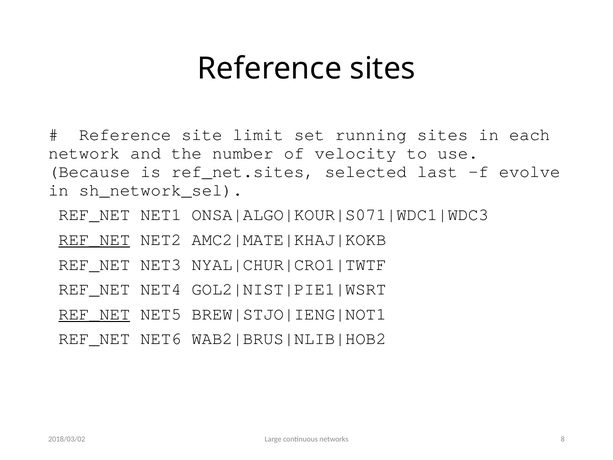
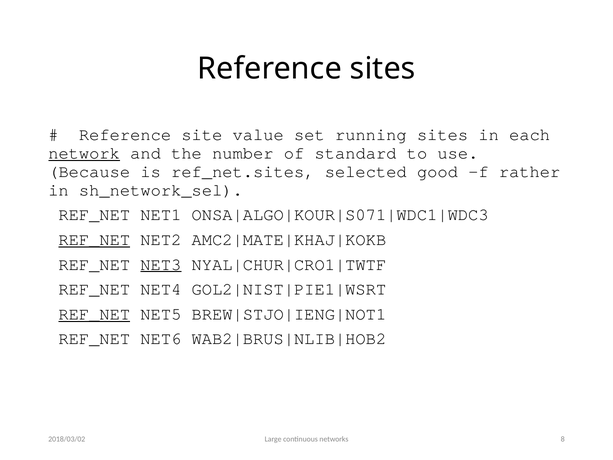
limit: limit -> value
network underline: none -> present
velocity: velocity -> standard
last: last -> good
evolve: evolve -> rather
NET3 underline: none -> present
